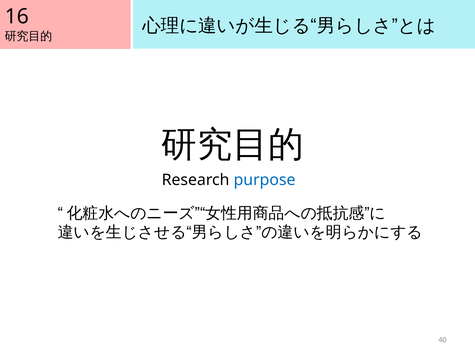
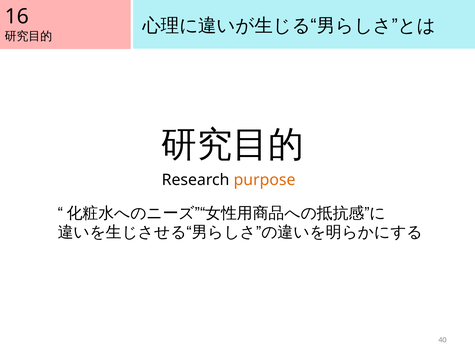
purpose colour: blue -> orange
